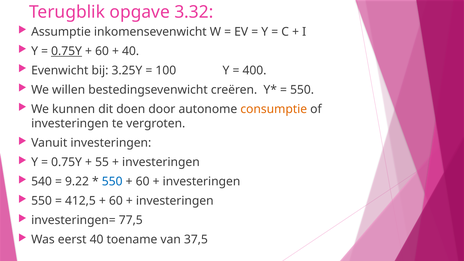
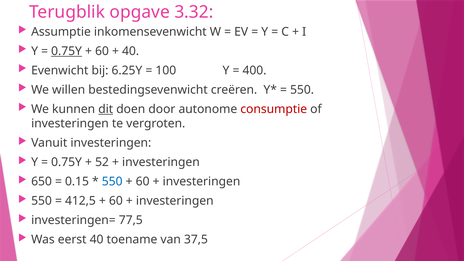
3.25Y: 3.25Y -> 6.25Y
dit underline: none -> present
consumptie colour: orange -> red
55: 55 -> 52
540: 540 -> 650
9.22: 9.22 -> 0.15
